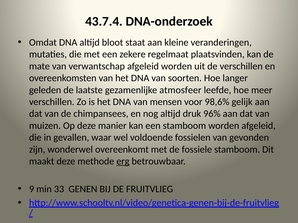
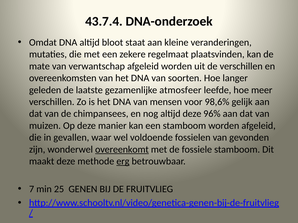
altijd druk: druk -> deze
overeenkomt underline: none -> present
9: 9 -> 7
33: 33 -> 25
